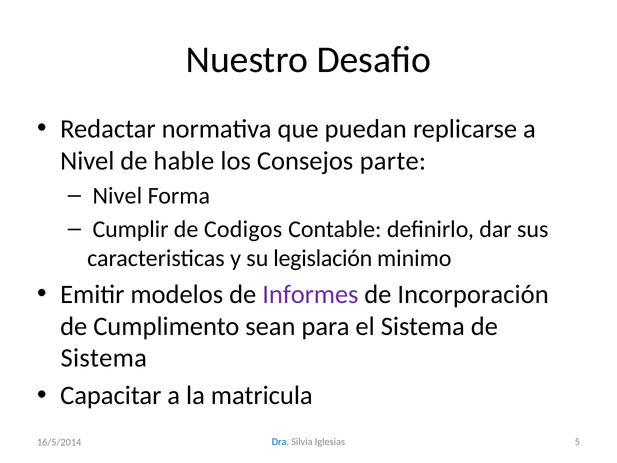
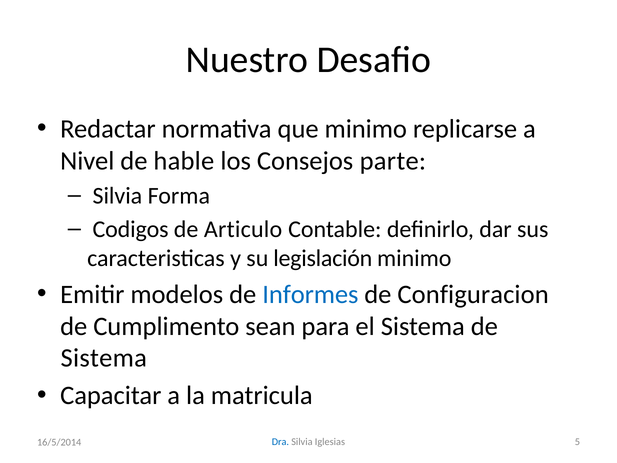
que puedan: puedan -> minimo
Nivel at (117, 196): Nivel -> Silvia
Cumplir: Cumplir -> Codigos
Codigos: Codigos -> Articulo
Informes colour: purple -> blue
Incorporación: Incorporación -> Configuracion
